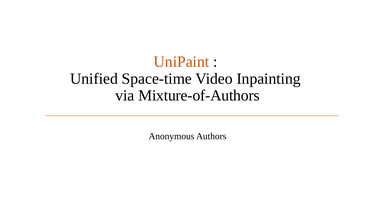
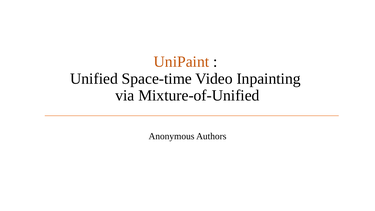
Mixture-of-Authors: Mixture-of-Authors -> Mixture-of-Unified
